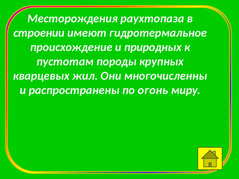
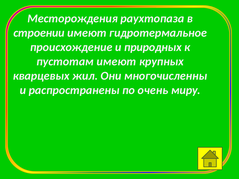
пустотам породы: породы -> имеют
огонь: огонь -> очень
